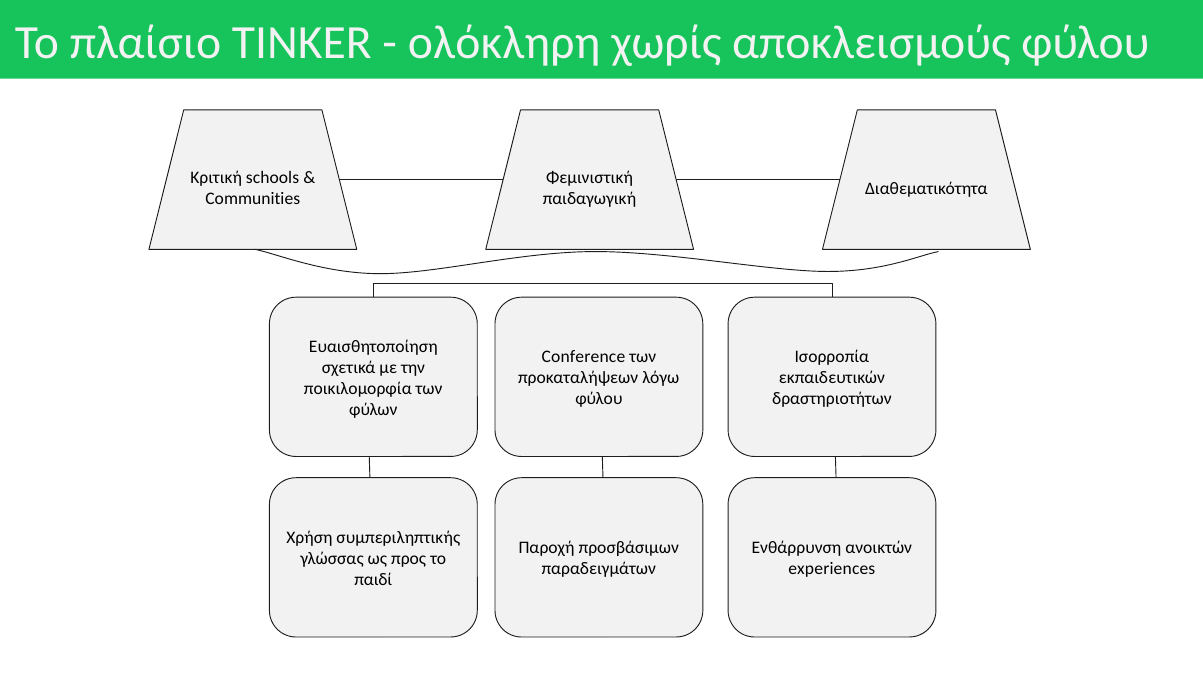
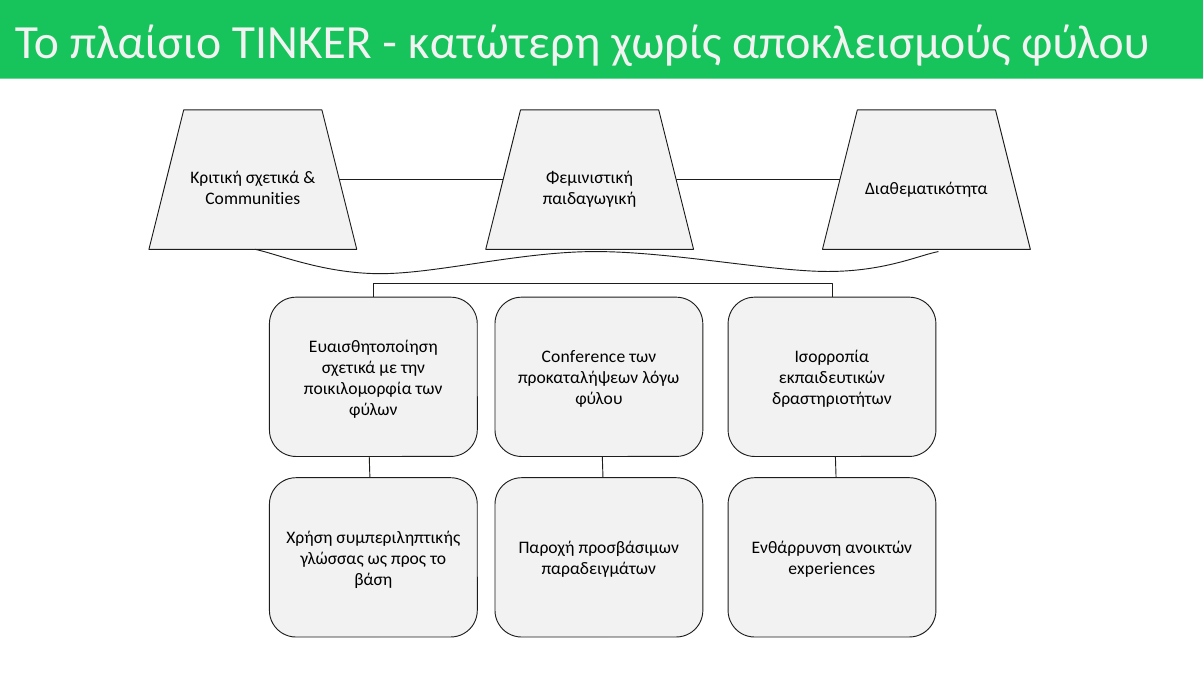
ολόκληρη: ολόκληρη -> κατώτερη
Κριτική schools: schools -> σχετικά
παιδί: παιδί -> βάση
